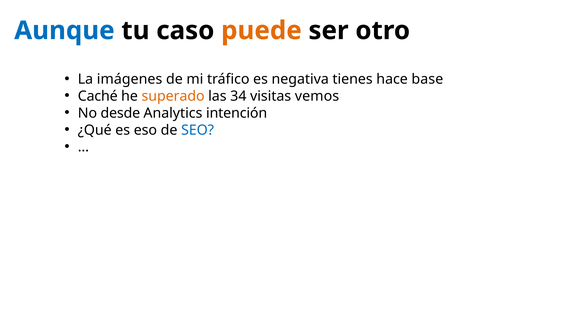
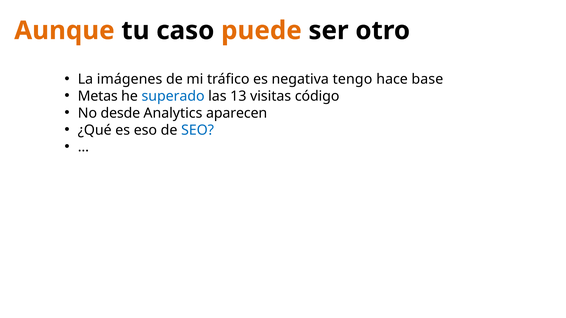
Aunque colour: blue -> orange
tienes: tienes -> tengo
Caché: Caché -> Metas
superado colour: orange -> blue
34: 34 -> 13
vemos: vemos -> código
intención: intención -> aparecen
